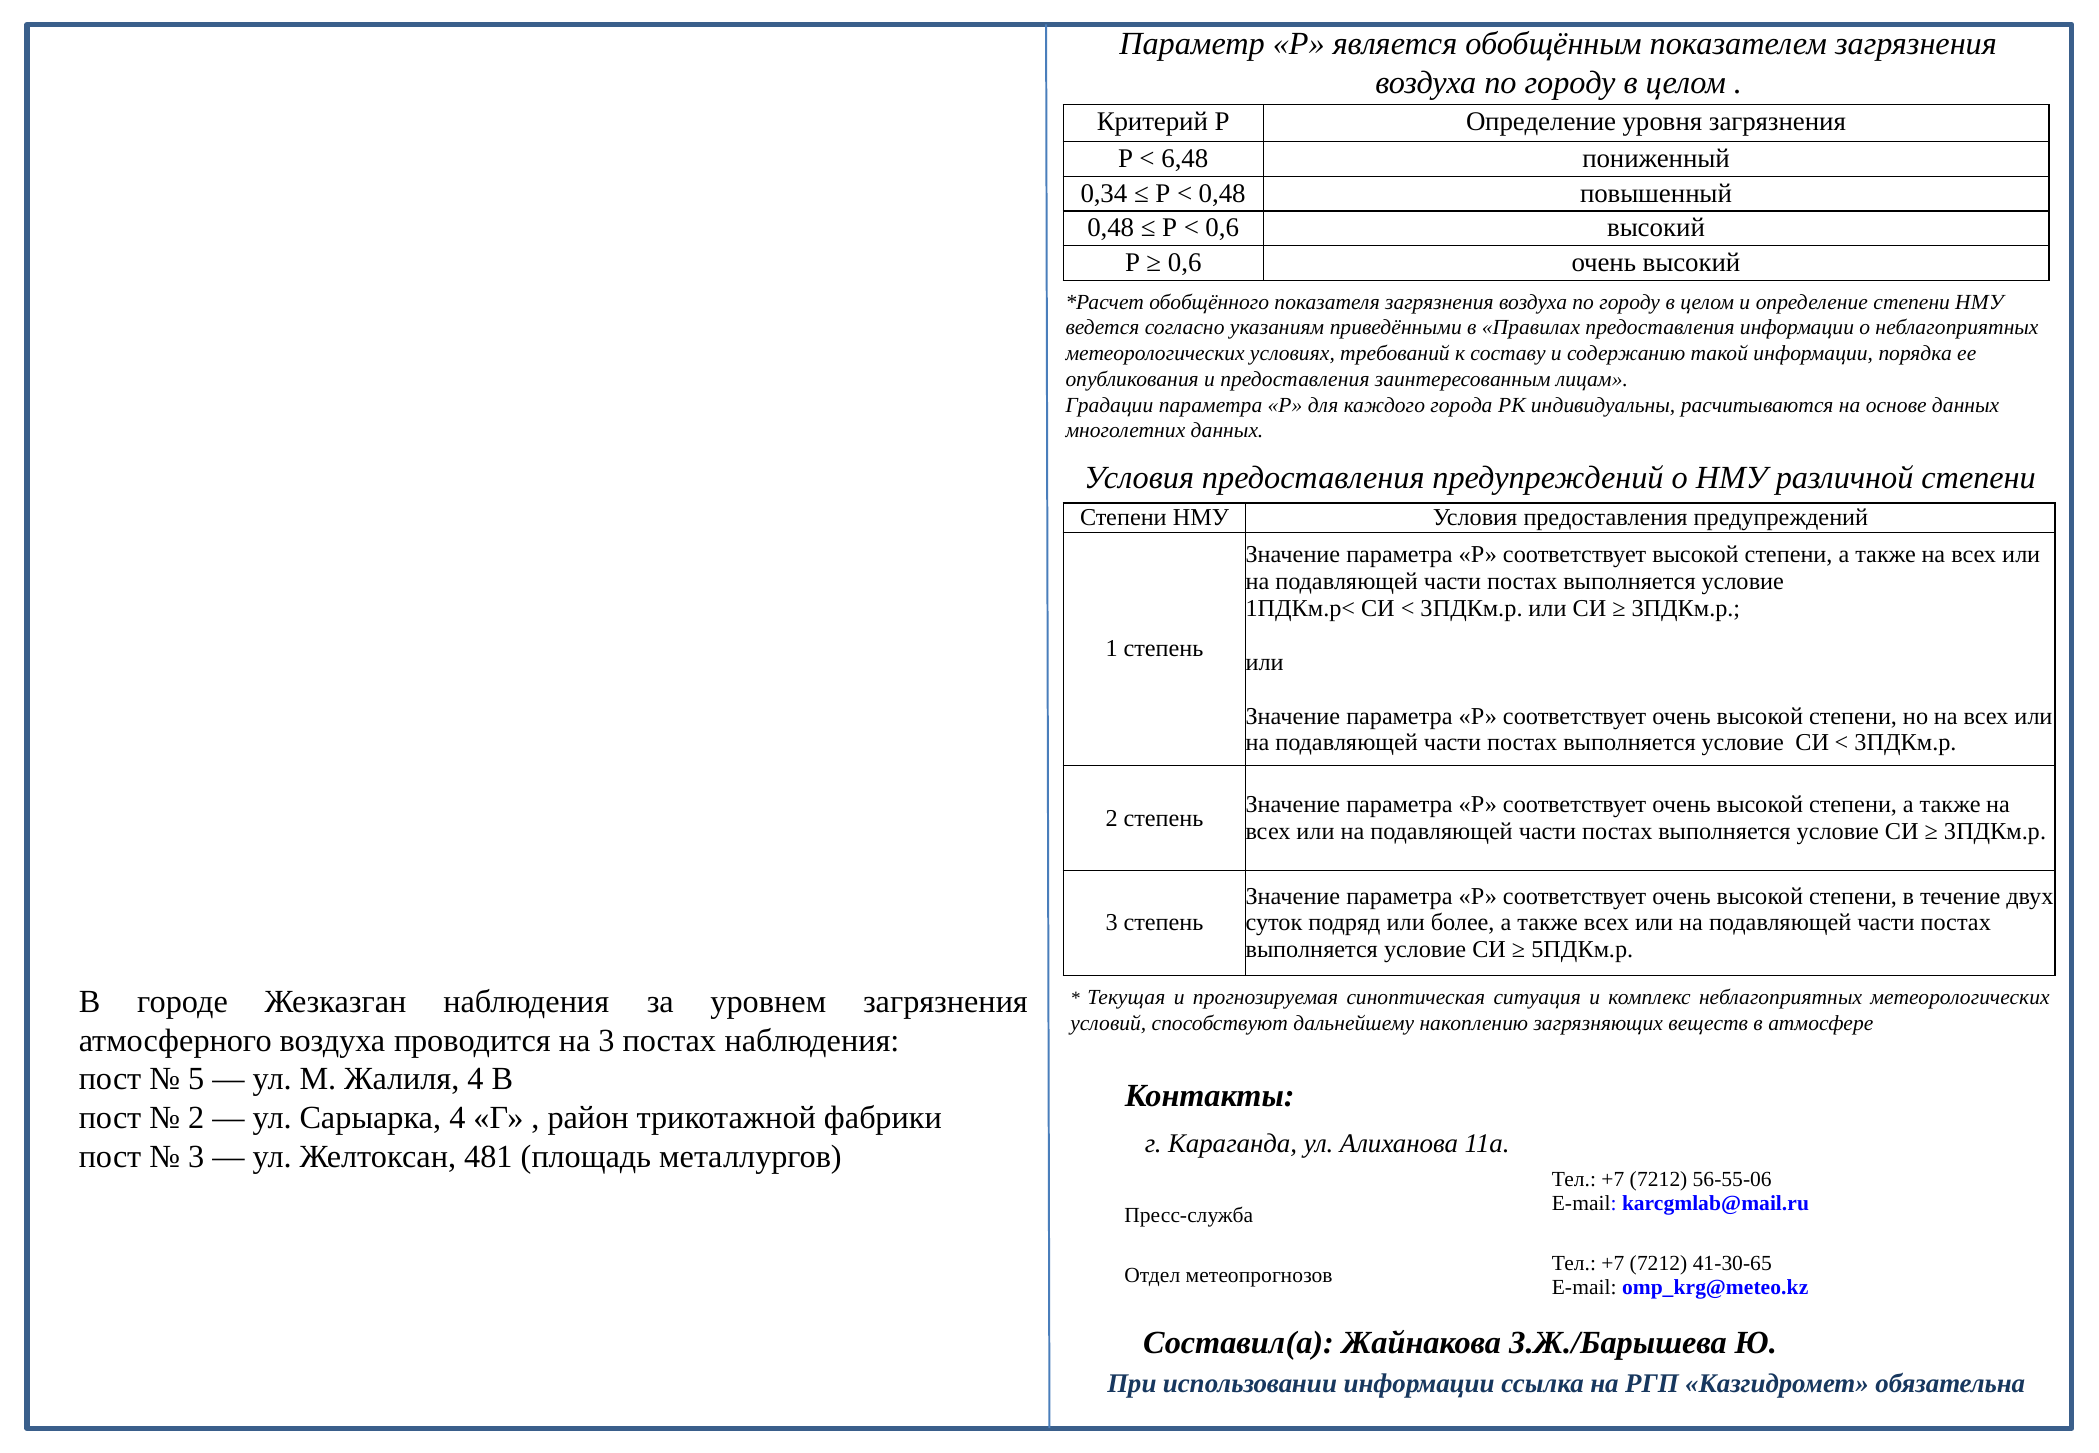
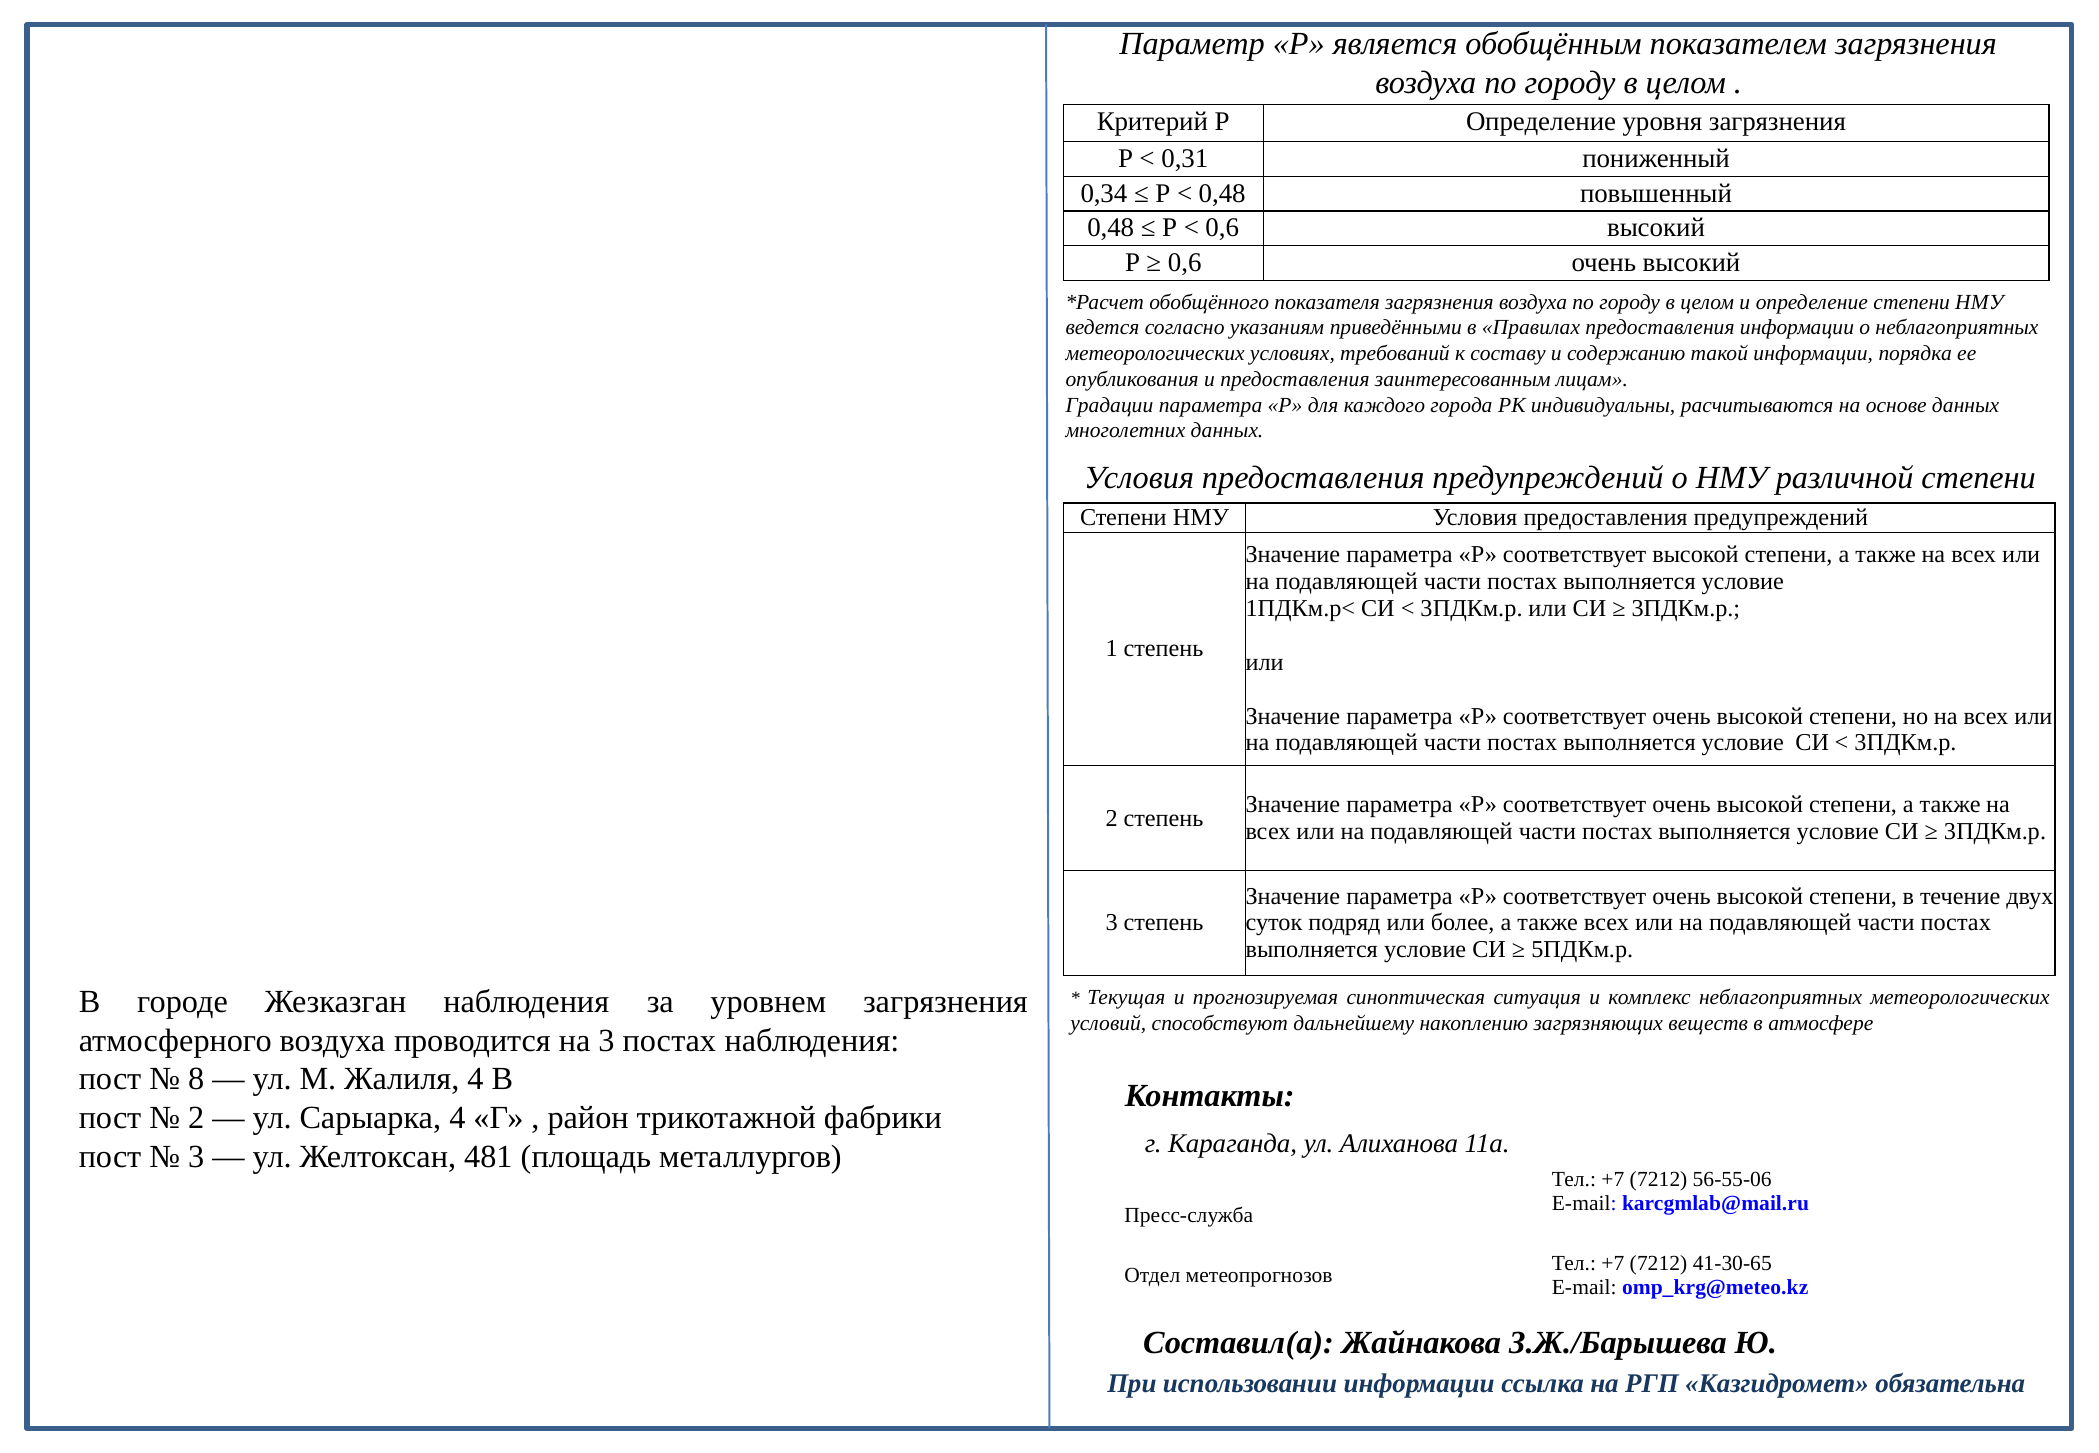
6,48: 6,48 -> 0,31
5: 5 -> 8
